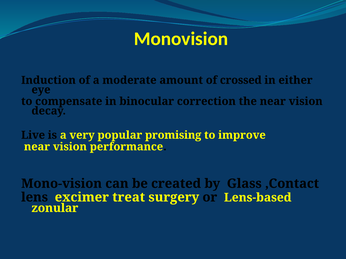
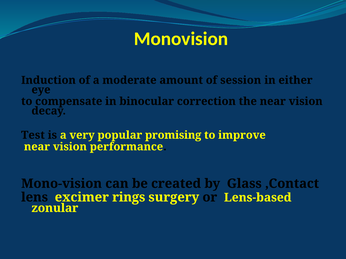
crossed: crossed -> session
Live: Live -> Test
treat: treat -> rings
